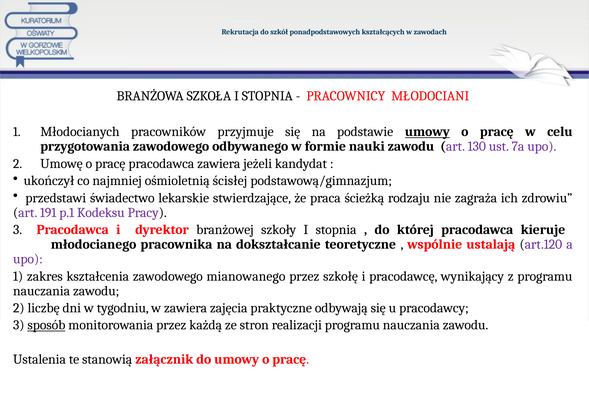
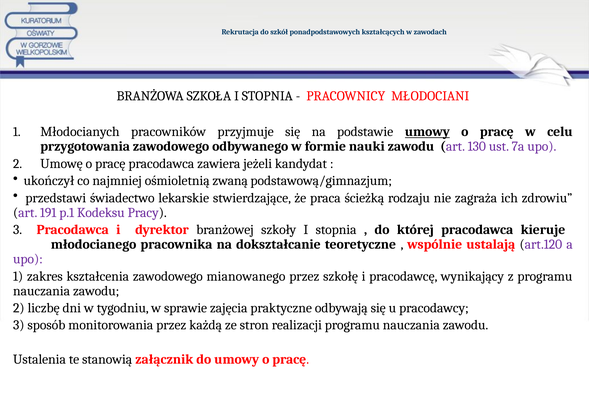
ścisłej: ścisłej -> zwaną
w zawiera: zawiera -> sprawie
sposób underline: present -> none
